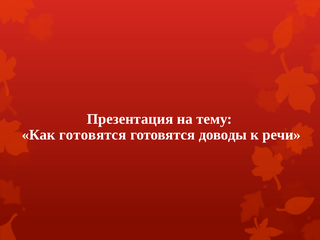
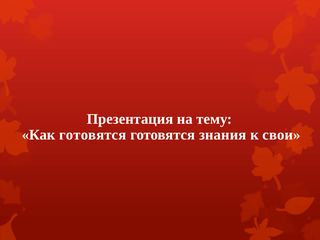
доводы: доводы -> знания
речи: речи -> свои
